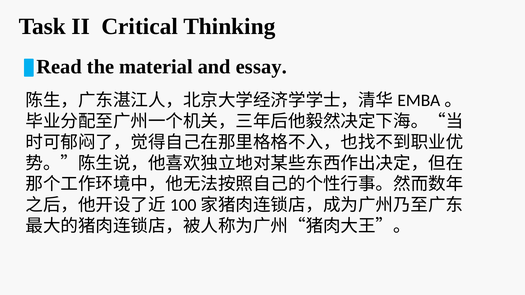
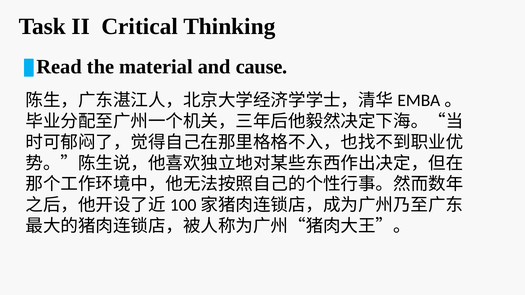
essay: essay -> cause
